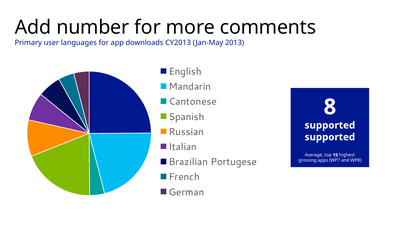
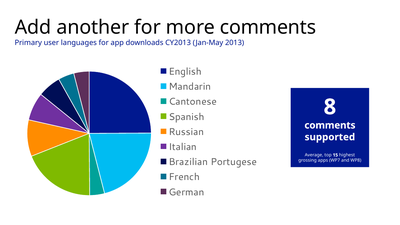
number: number -> another
supported at (330, 125): supported -> comments
